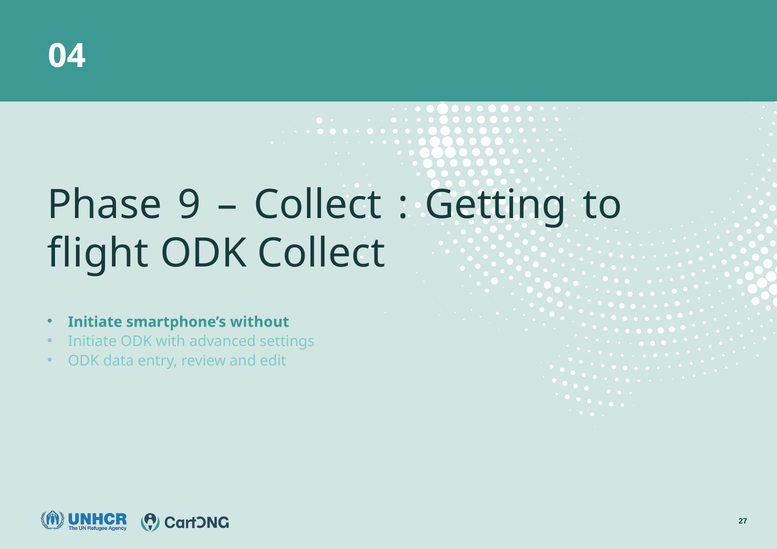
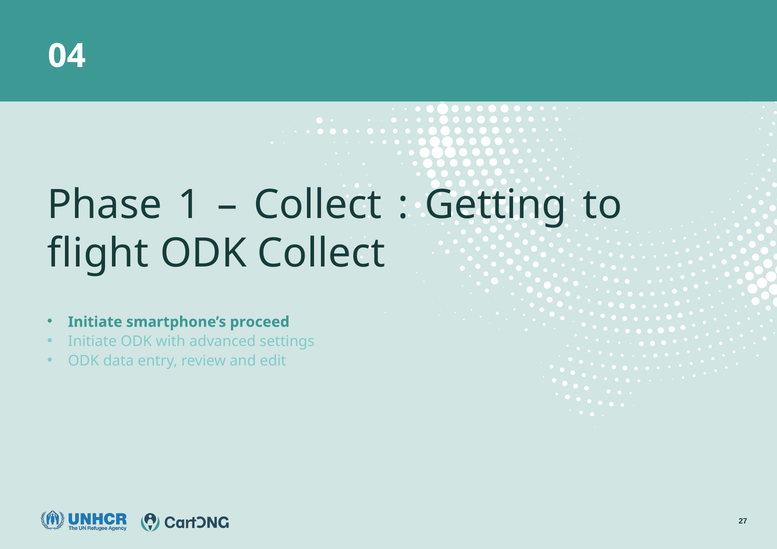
9: 9 -> 1
without: without -> proceed
